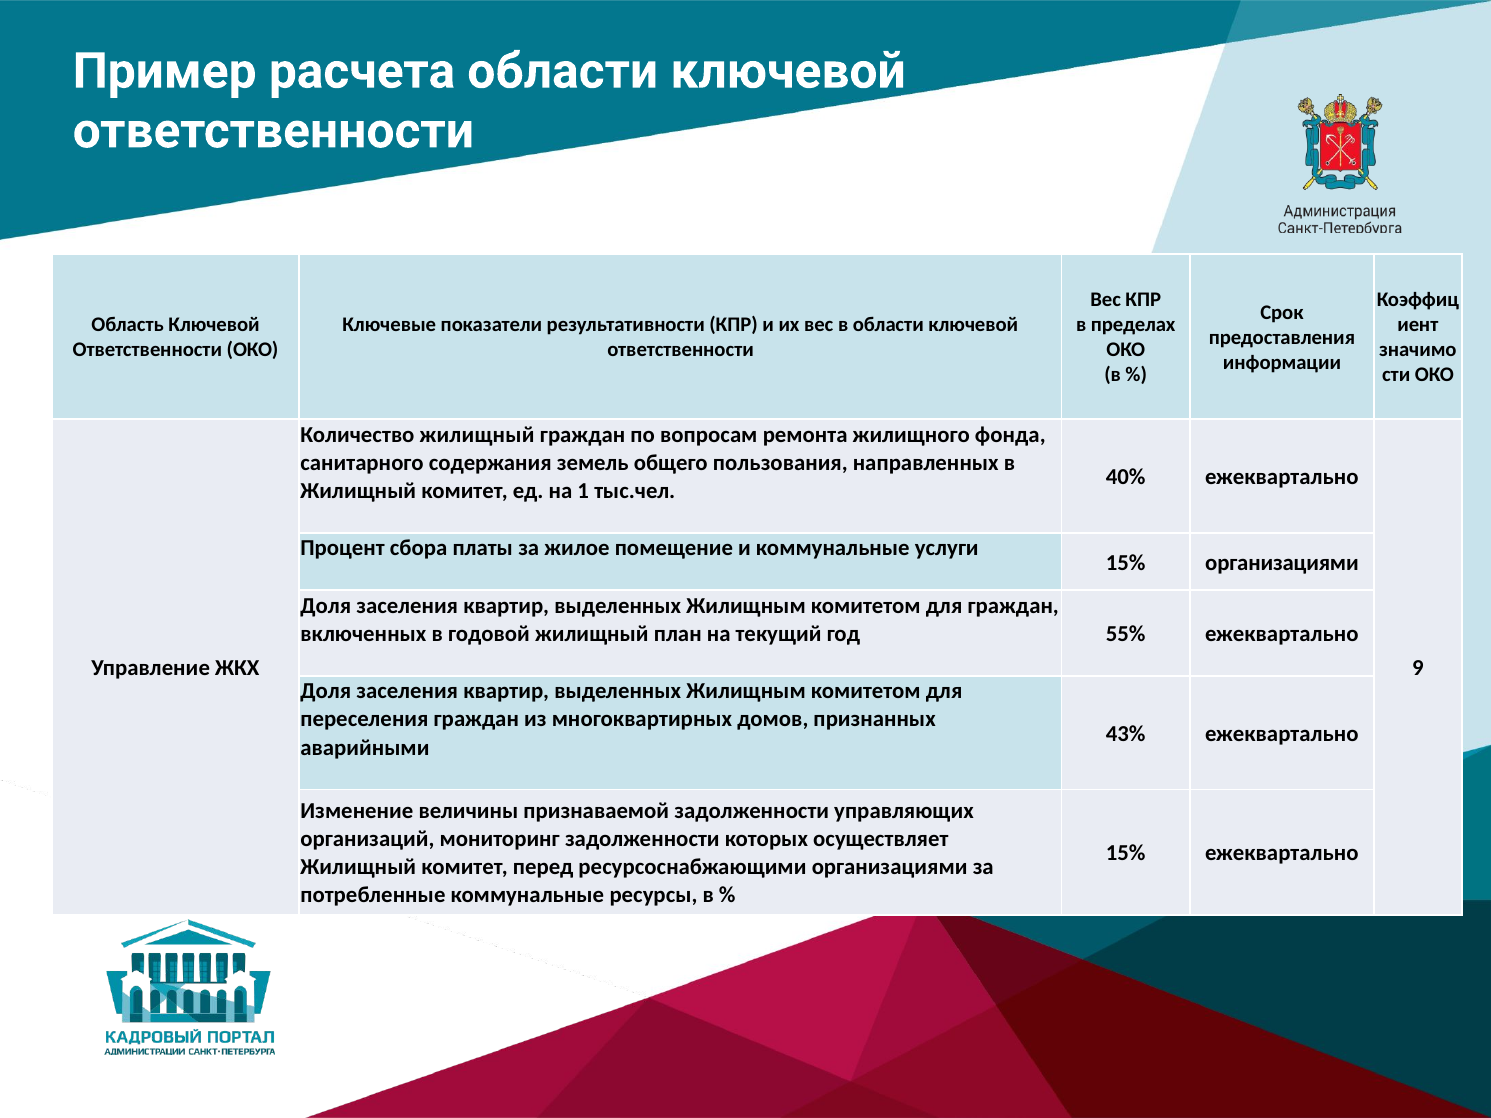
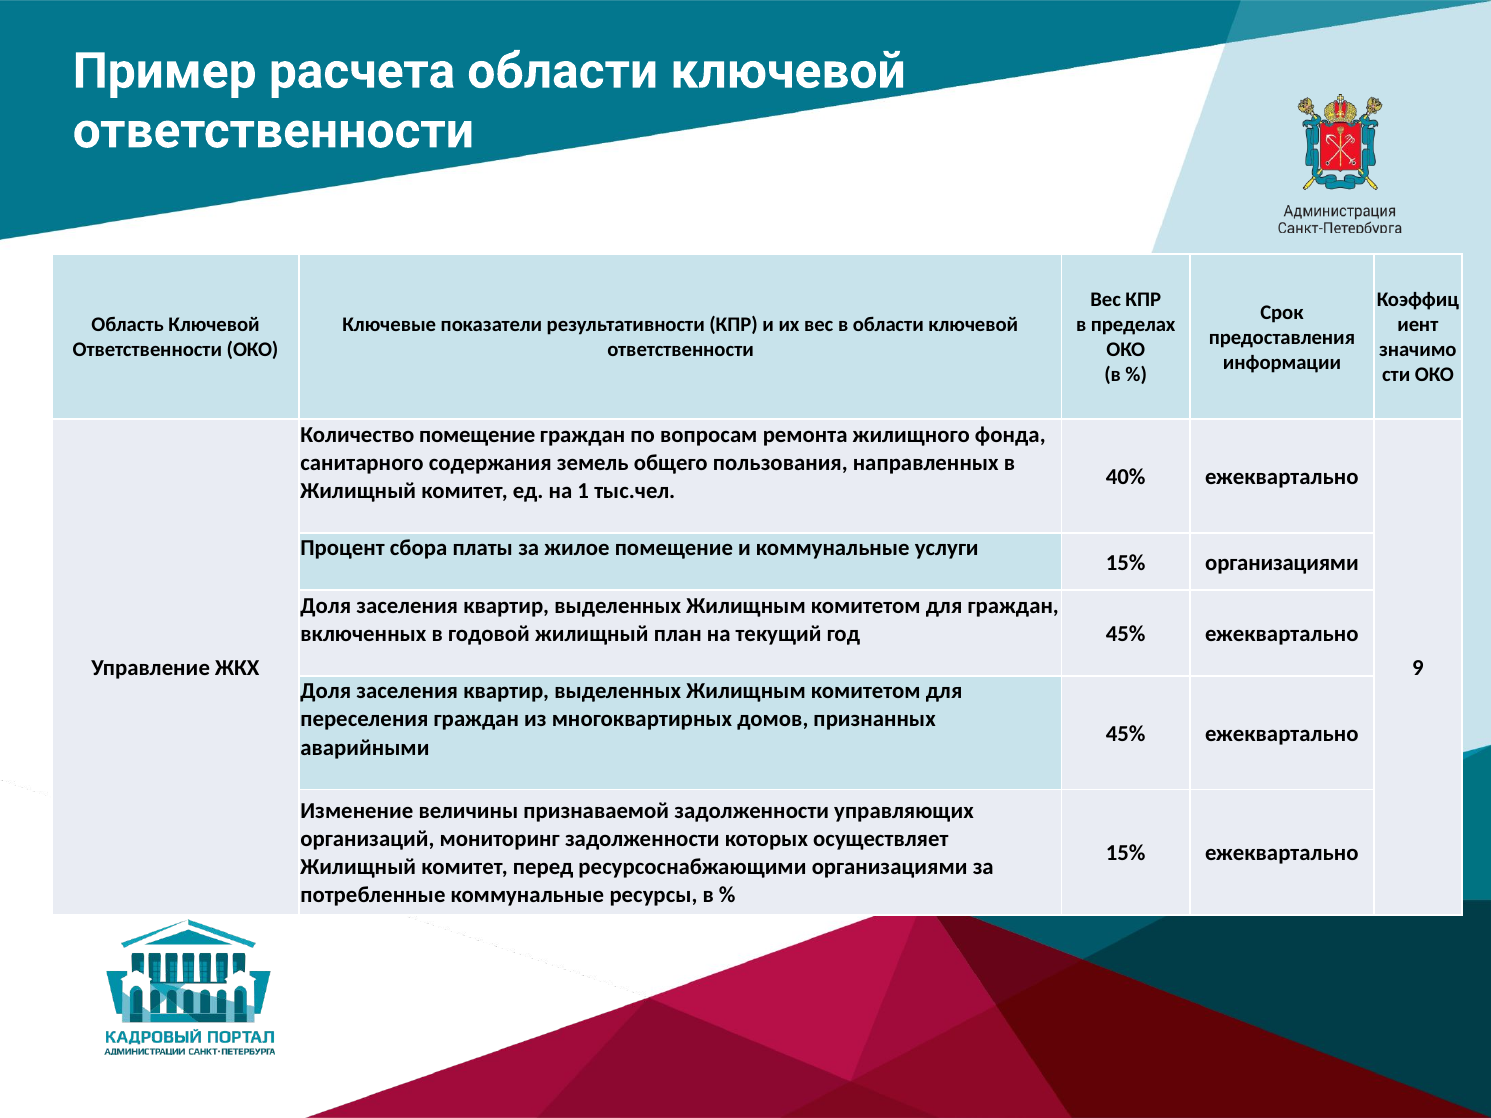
Количество жилищный: жилищный -> помещение
год 55%: 55% -> 45%
43% at (1126, 734): 43% -> 45%
